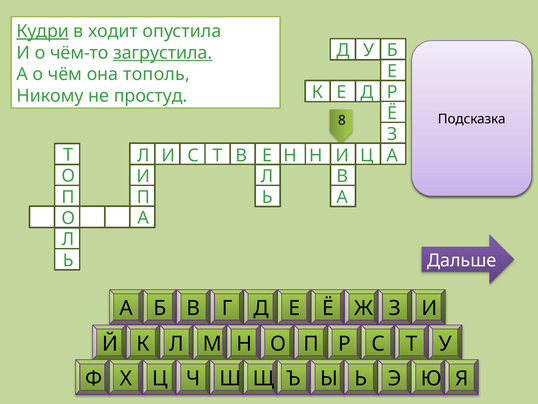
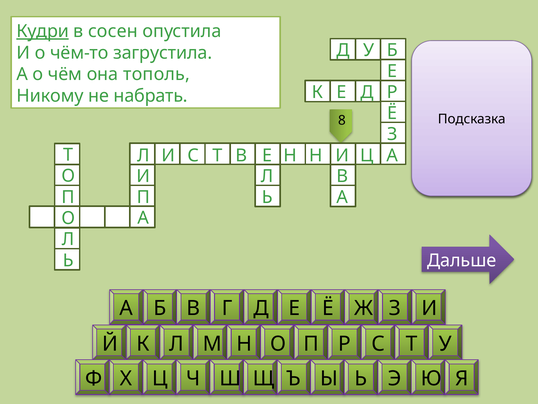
ходит: ходит -> сосен
загрустила underline: present -> none
простуд: простуд -> набрать
